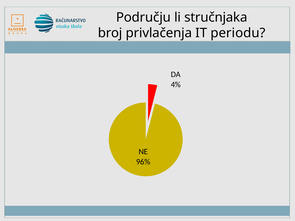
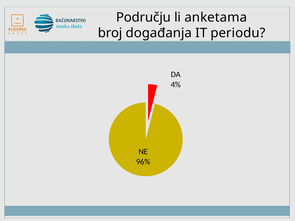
stručnjaka: stručnjaka -> anketama
privlačenja: privlačenja -> događanja
